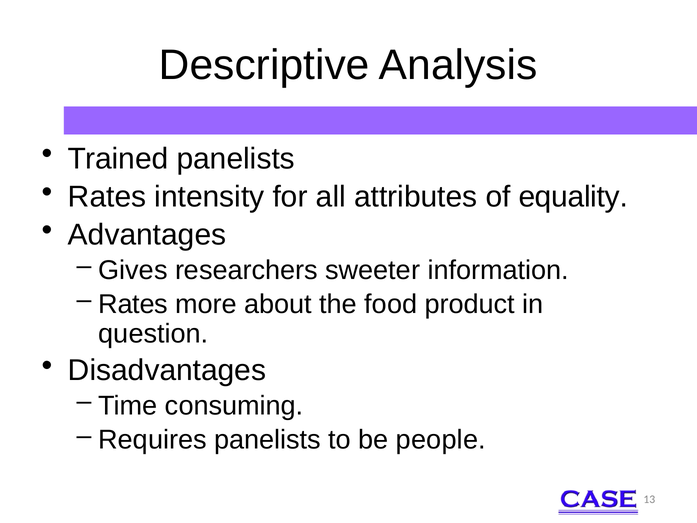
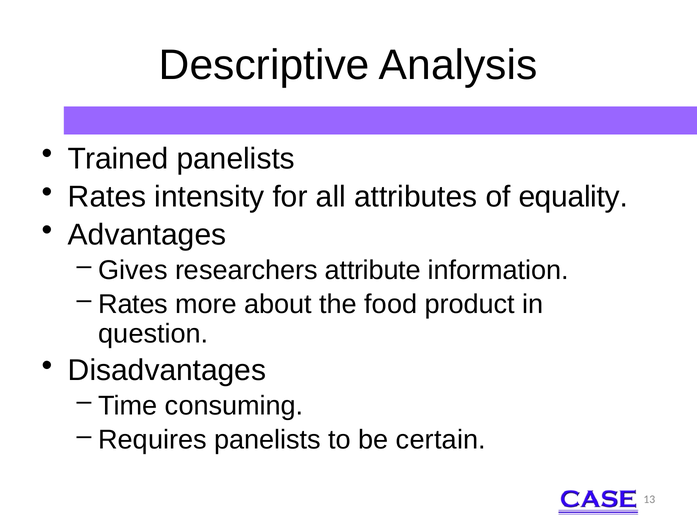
sweeter: sweeter -> attribute
people: people -> certain
